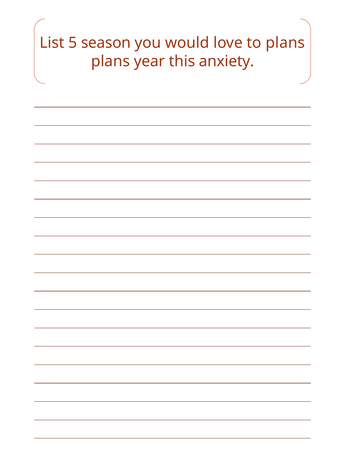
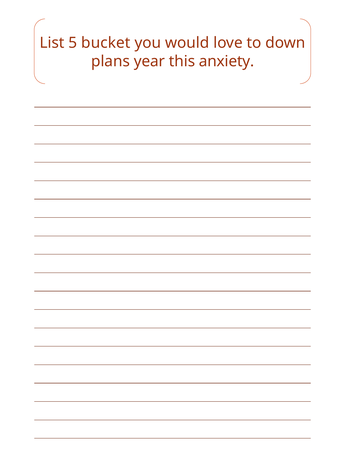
season: season -> bucket
to plans: plans -> down
